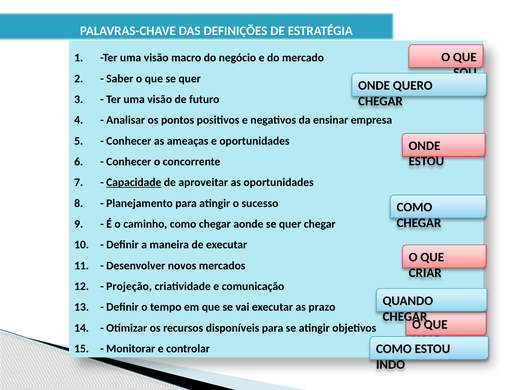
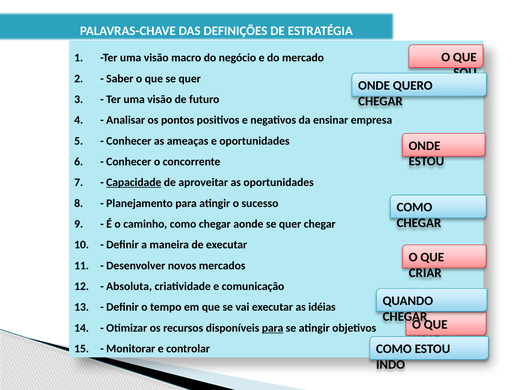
Projeção: Projeção -> Absoluta
prazo: prazo -> idéias
para at (273, 328) underline: none -> present
